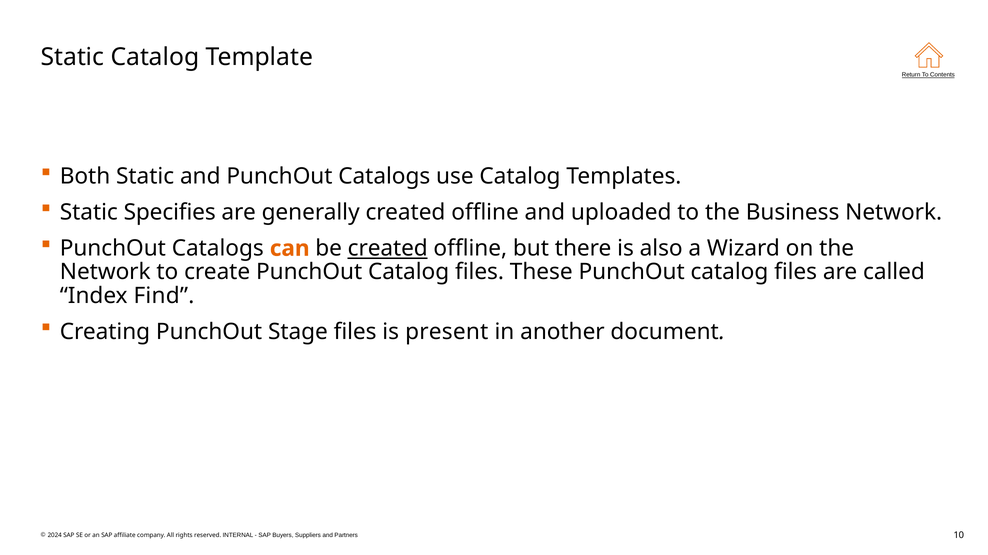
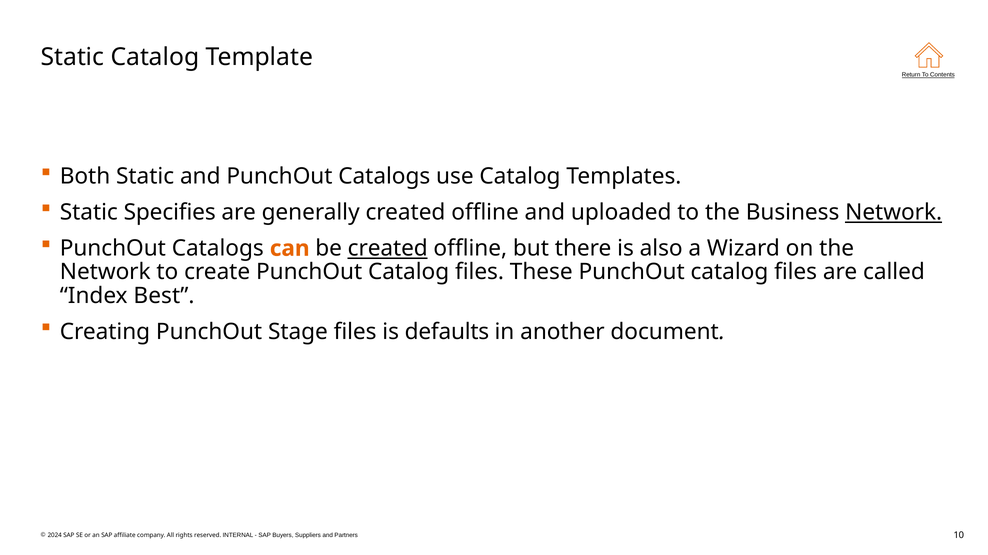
Network at (894, 213) underline: none -> present
Find: Find -> Best
present: present -> defaults
